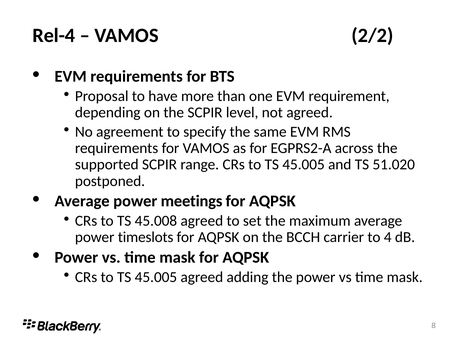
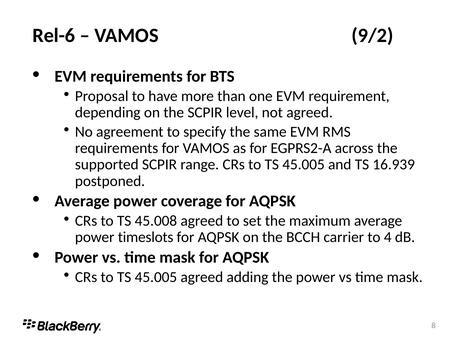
Rel-4: Rel-4 -> Rel-6
2/2: 2/2 -> 9/2
51.020: 51.020 -> 16.939
meetings: meetings -> coverage
